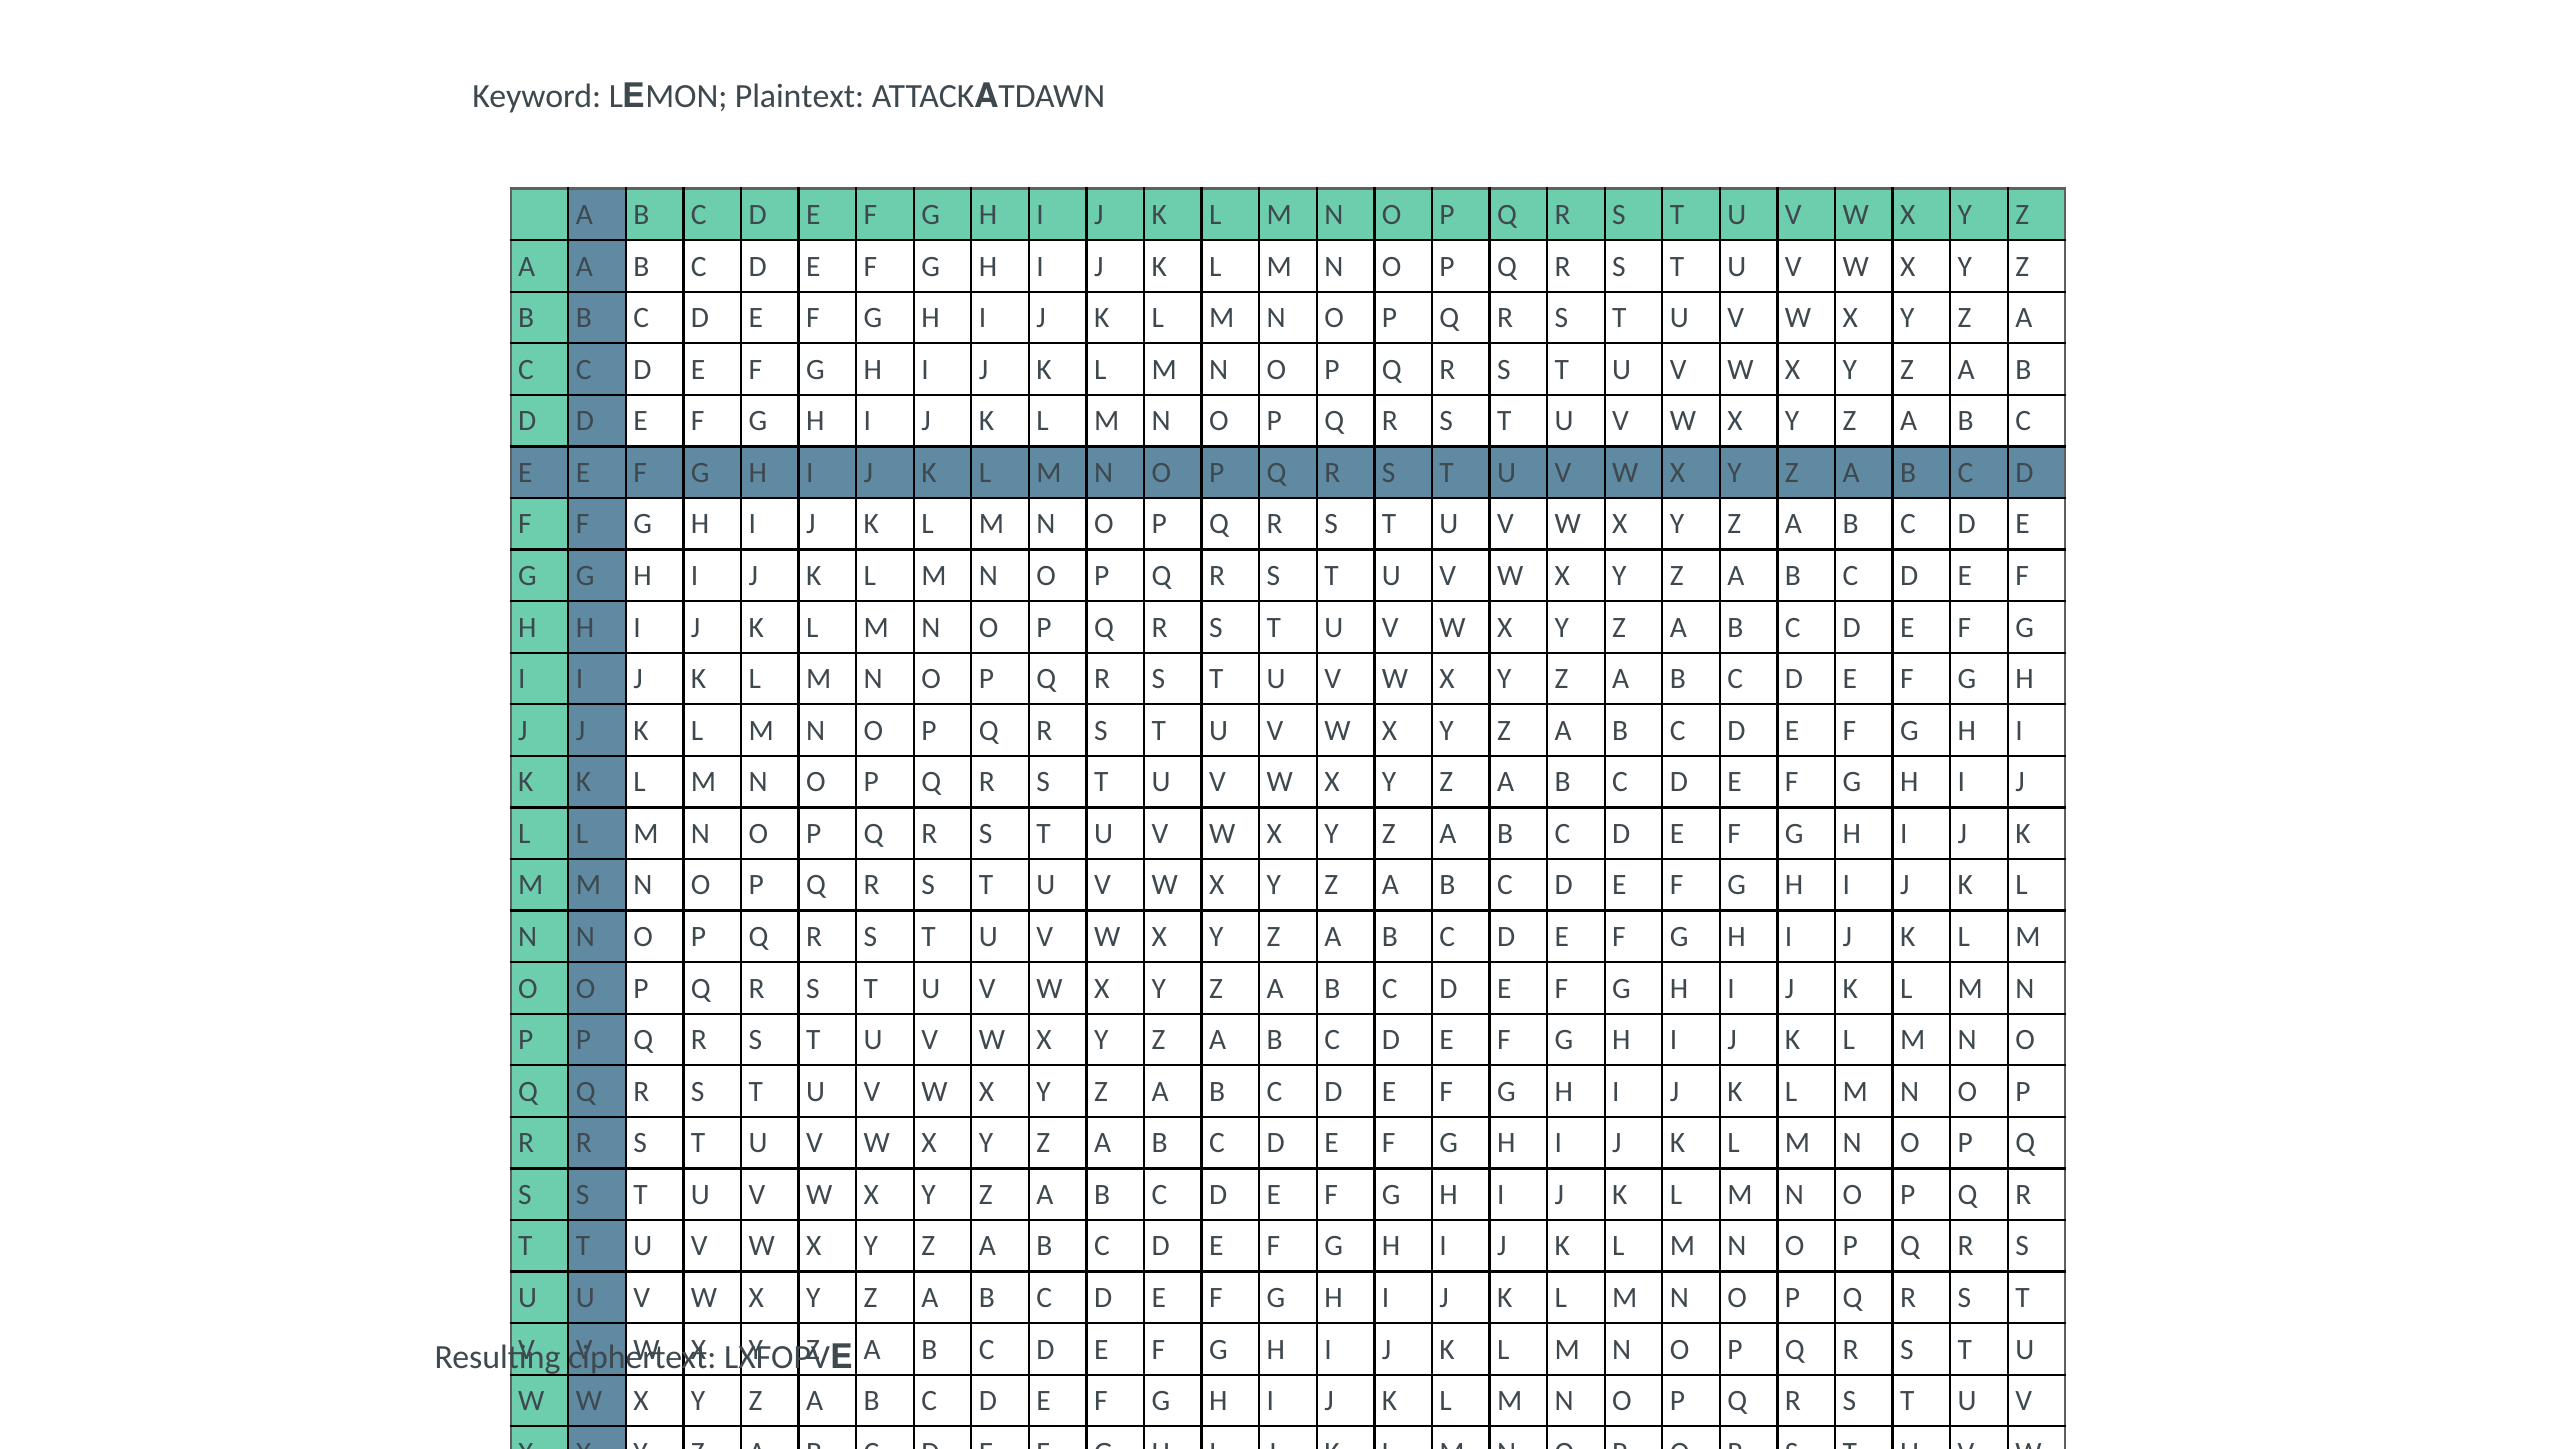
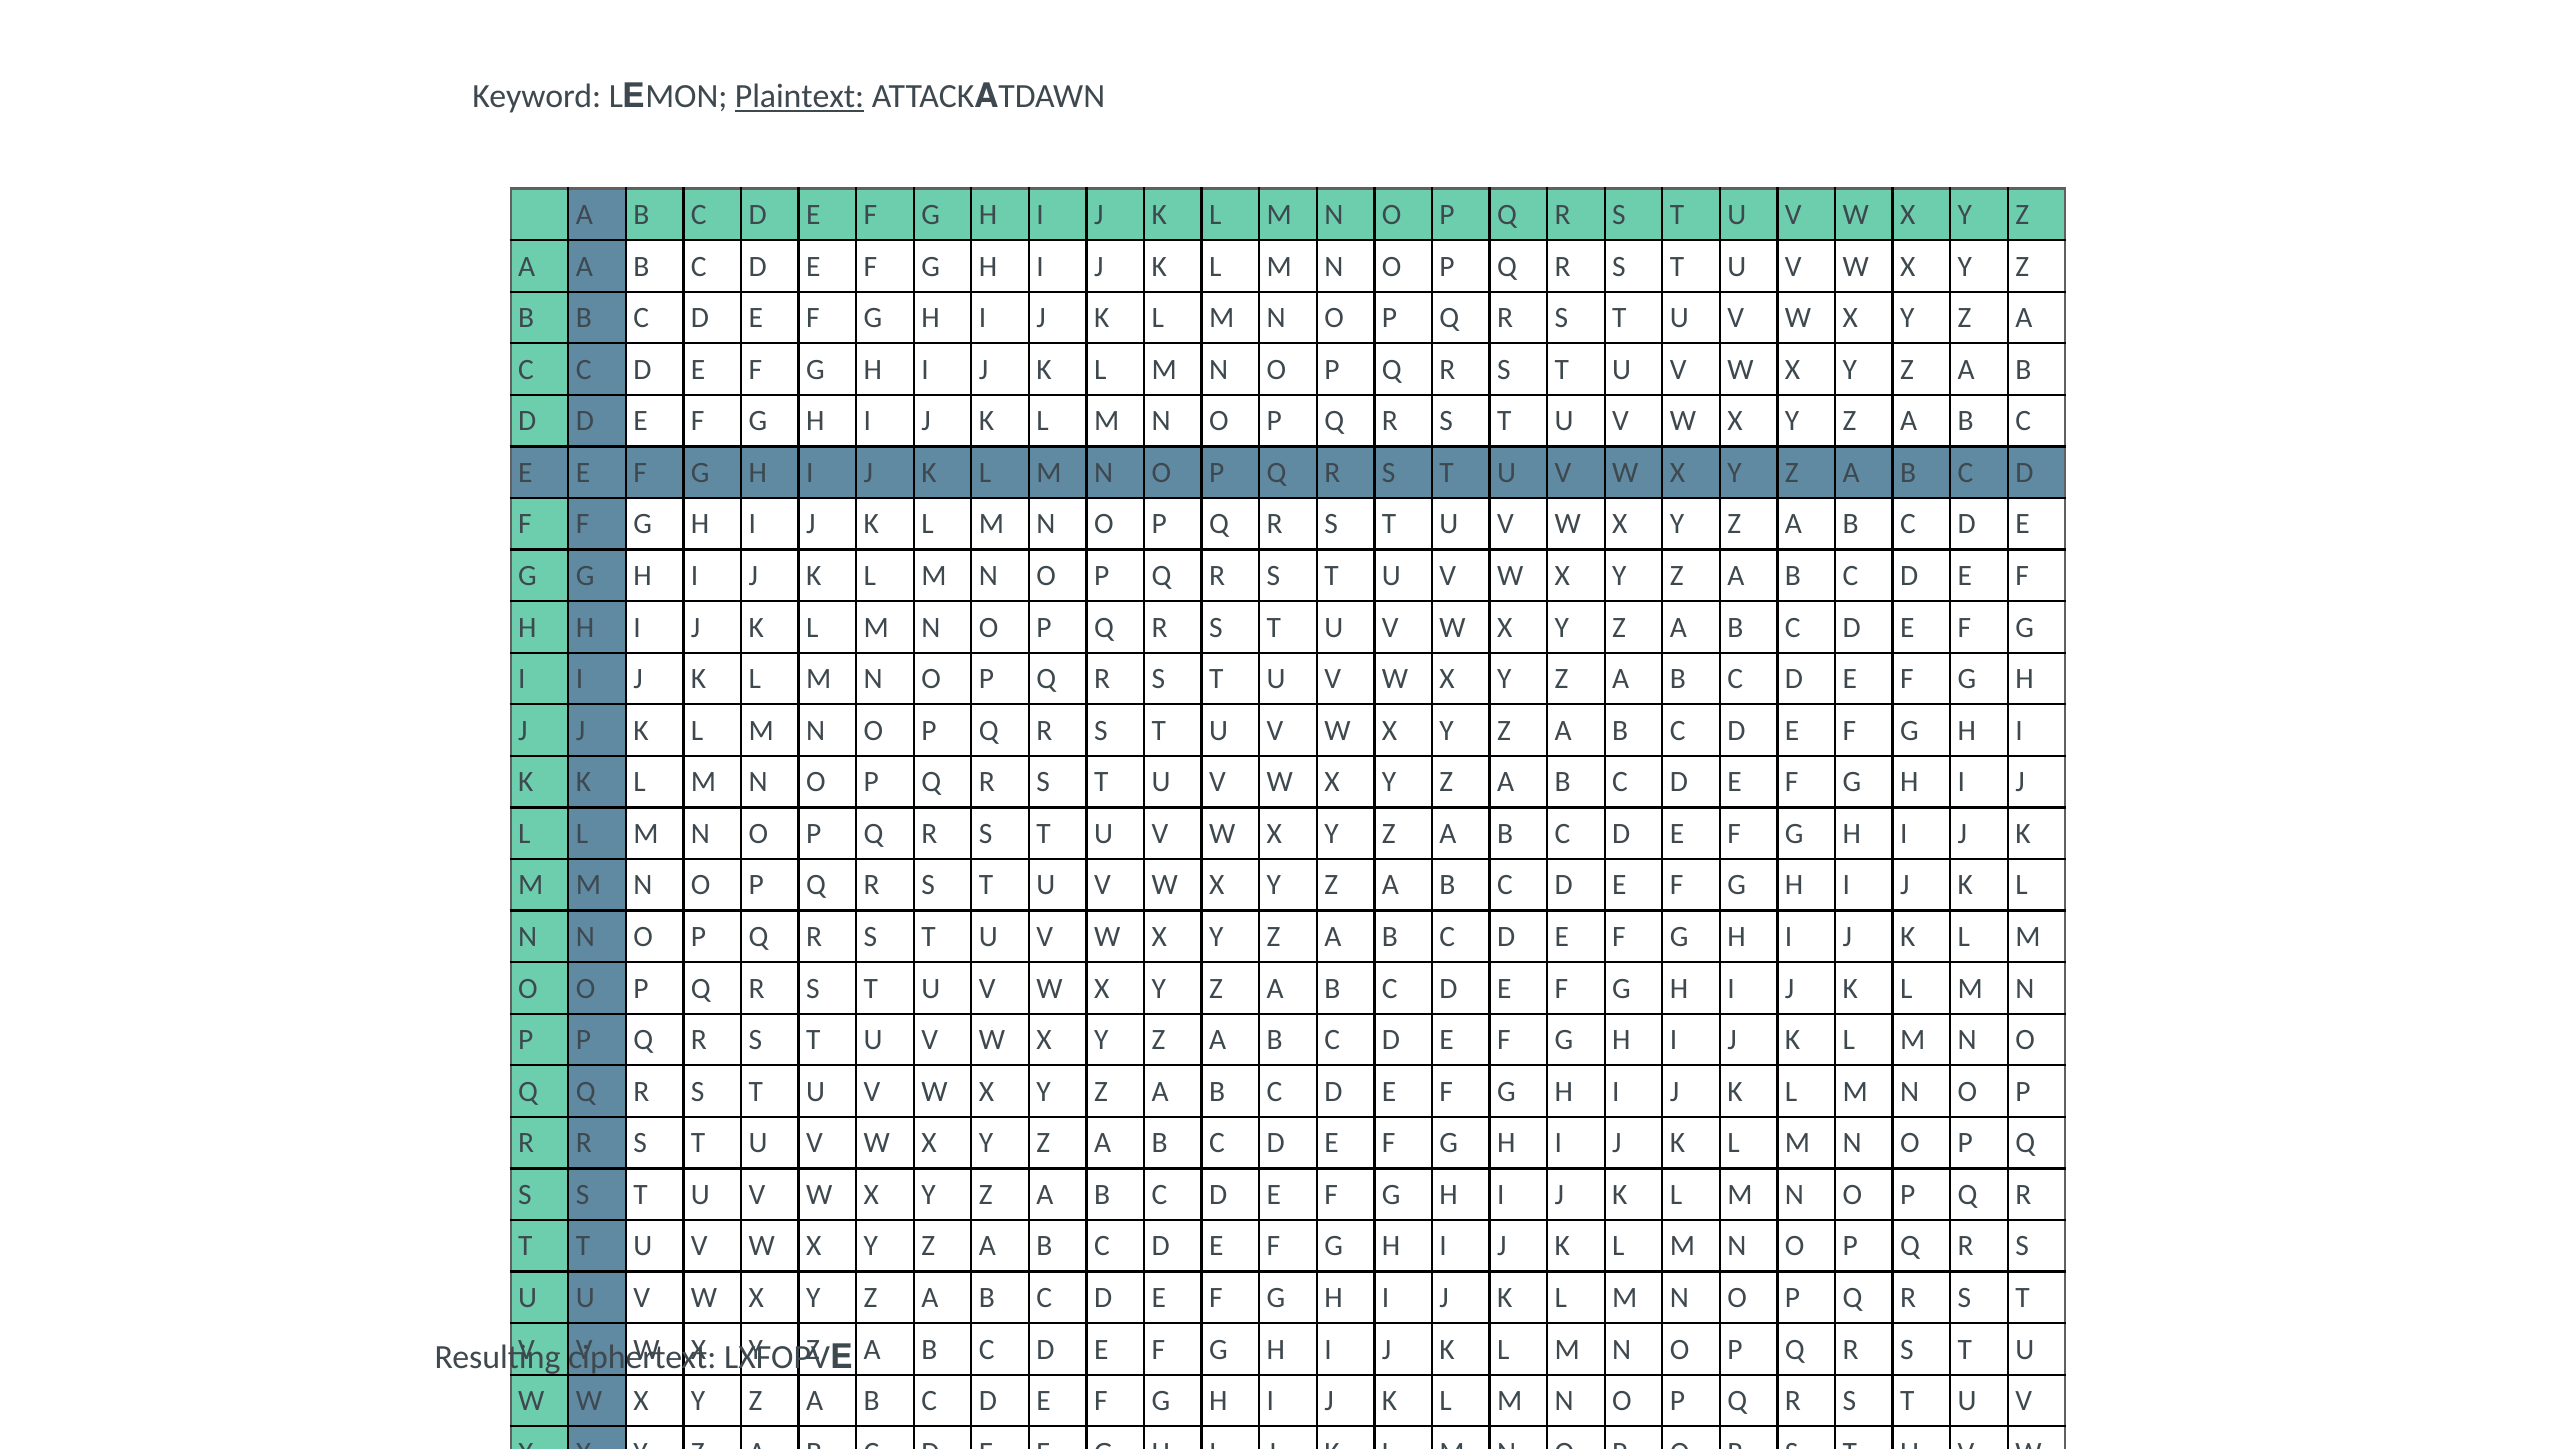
Plaintext underline: none -> present
